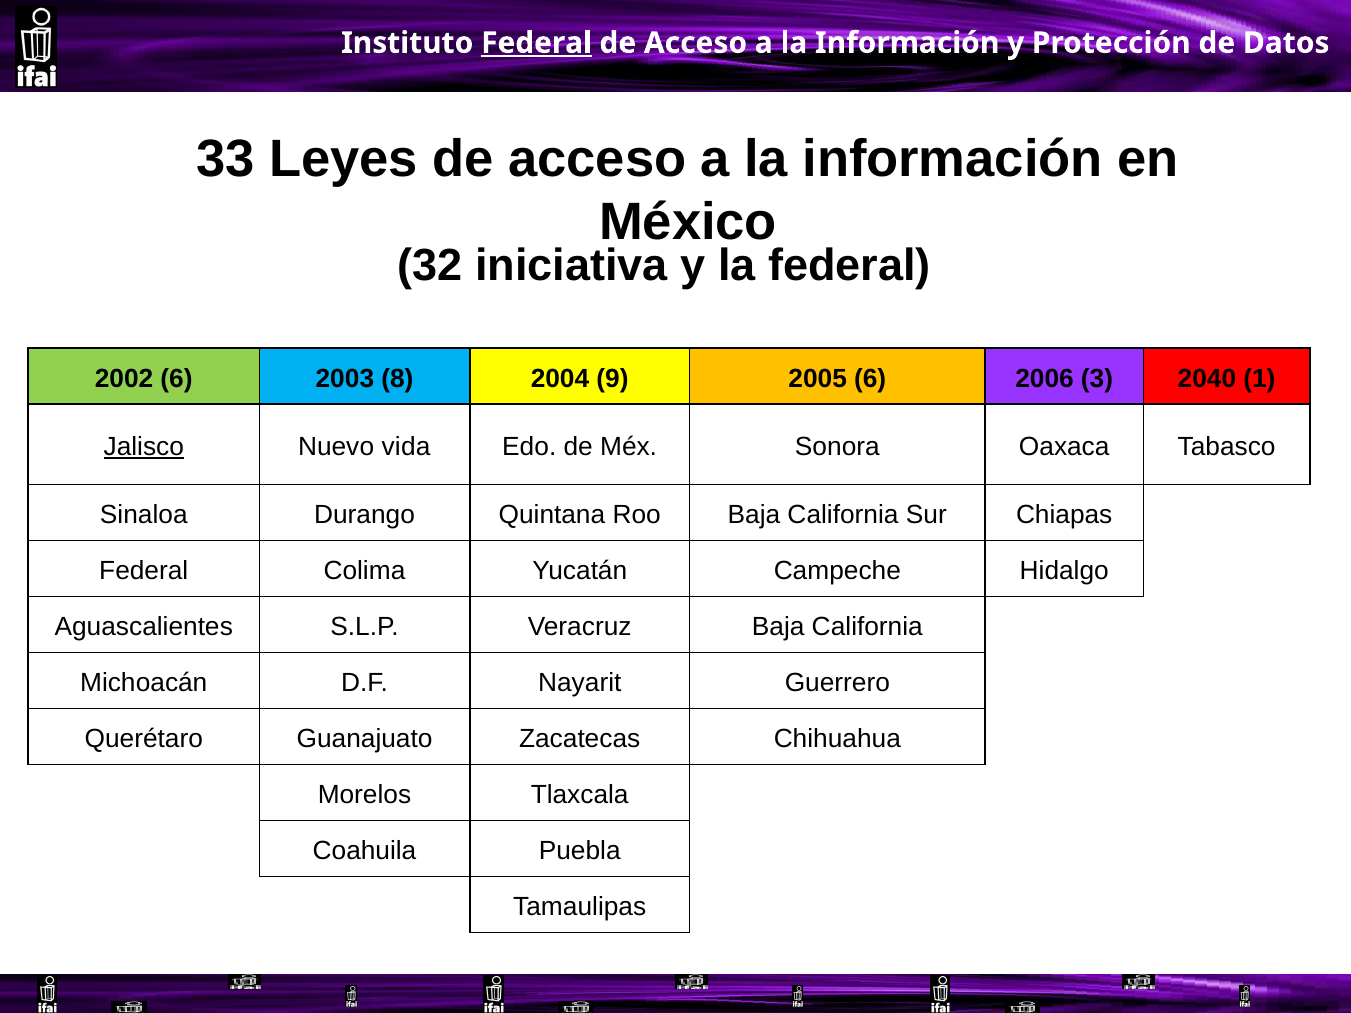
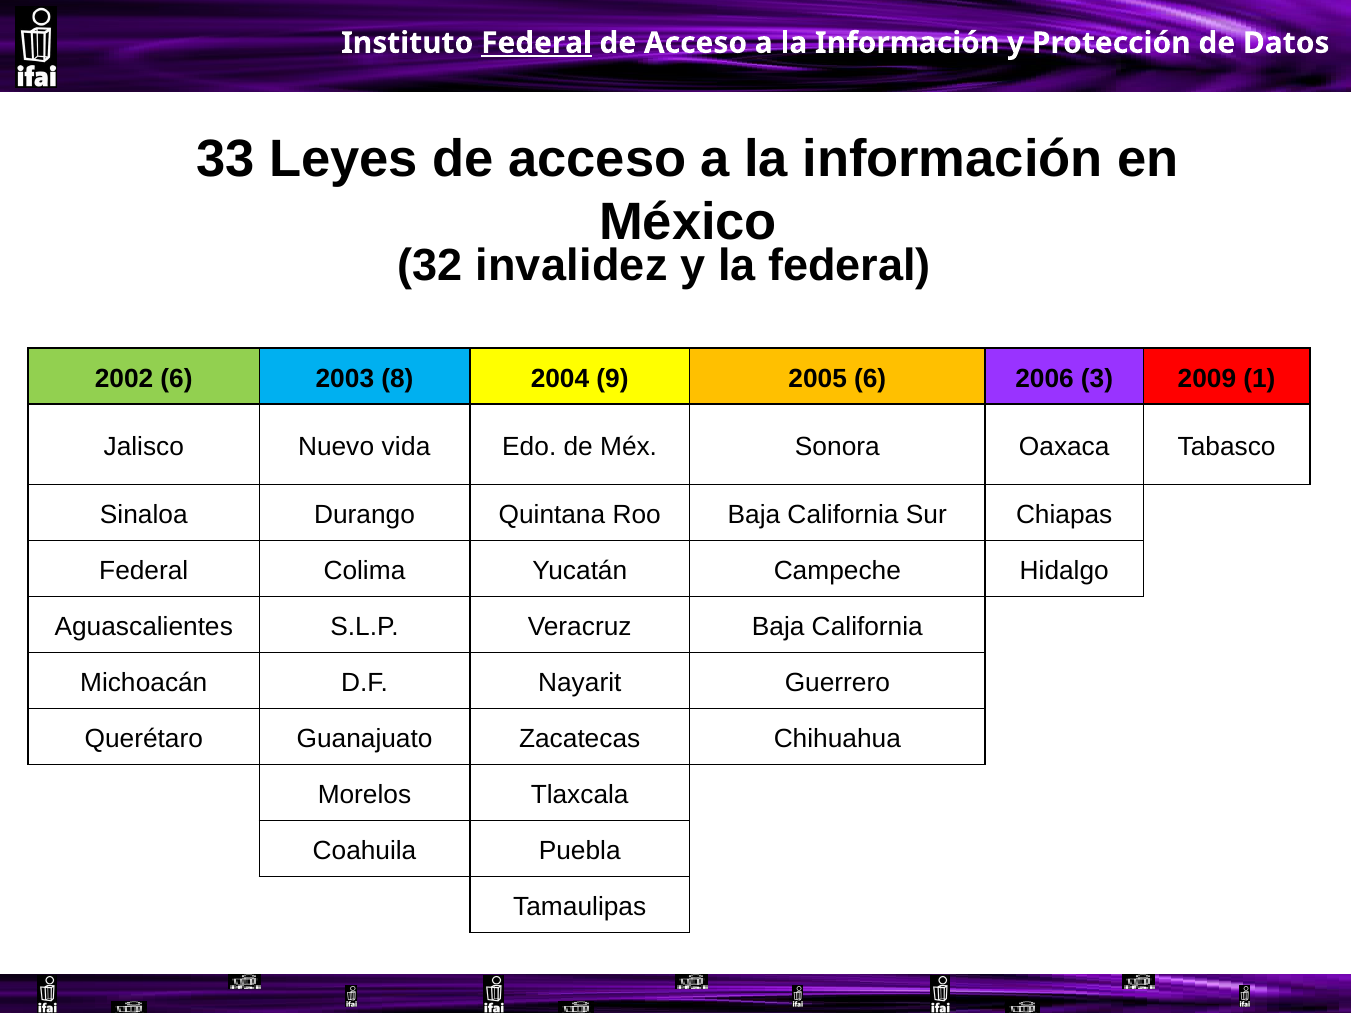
iniciativa: iniciativa -> invalidez
2040: 2040 -> 2009
Jalisco underline: present -> none
